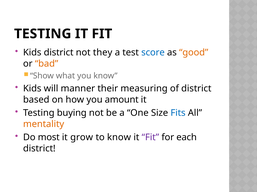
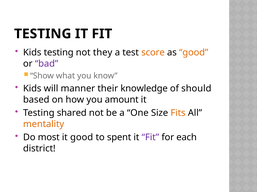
Kids district: district -> testing
score colour: blue -> orange
bad colour: orange -> purple
measuring: measuring -> knowledge
of district: district -> should
buying: buying -> shared
Fits colour: blue -> orange
it grow: grow -> good
to know: know -> spent
